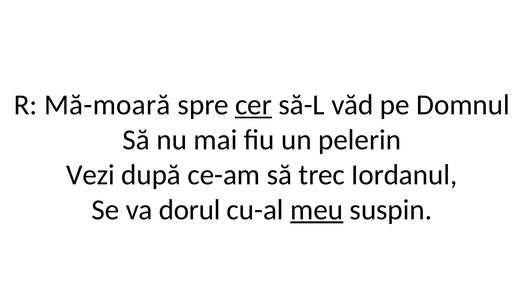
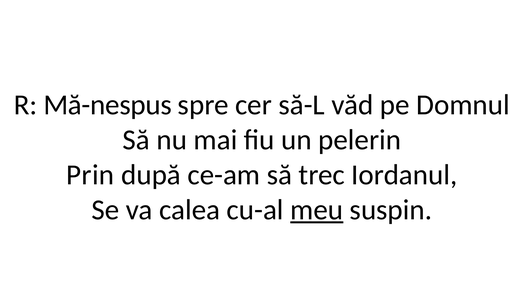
Mă-moară: Mă-moară -> Mă-nespus
cer underline: present -> none
Vezi: Vezi -> Prin
dorul: dorul -> calea
